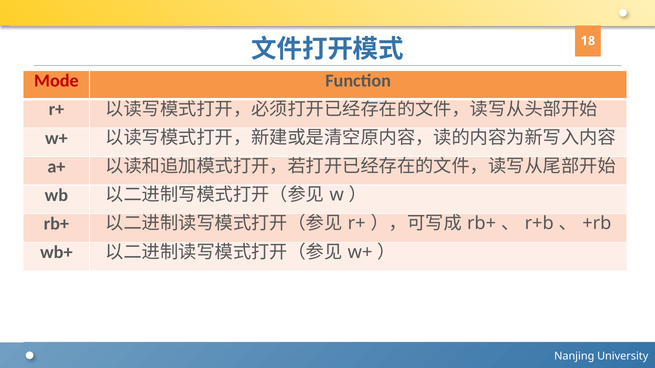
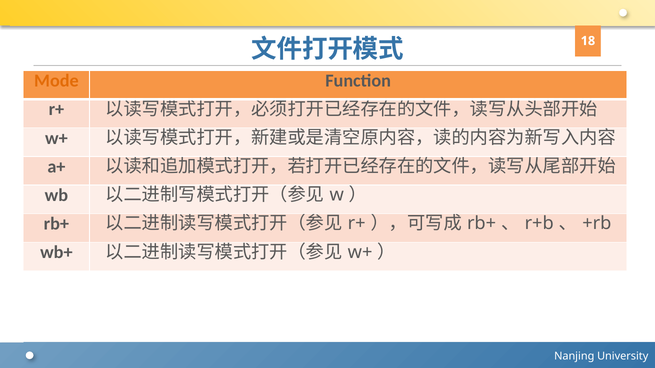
Mode colour: red -> orange
